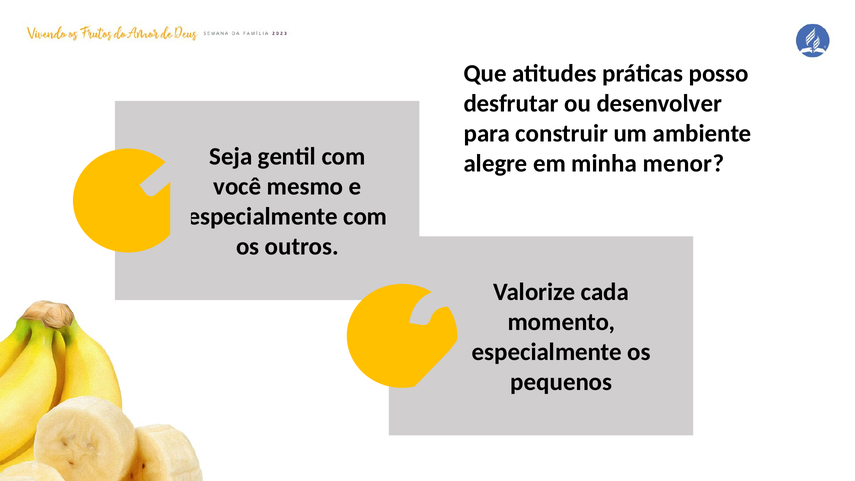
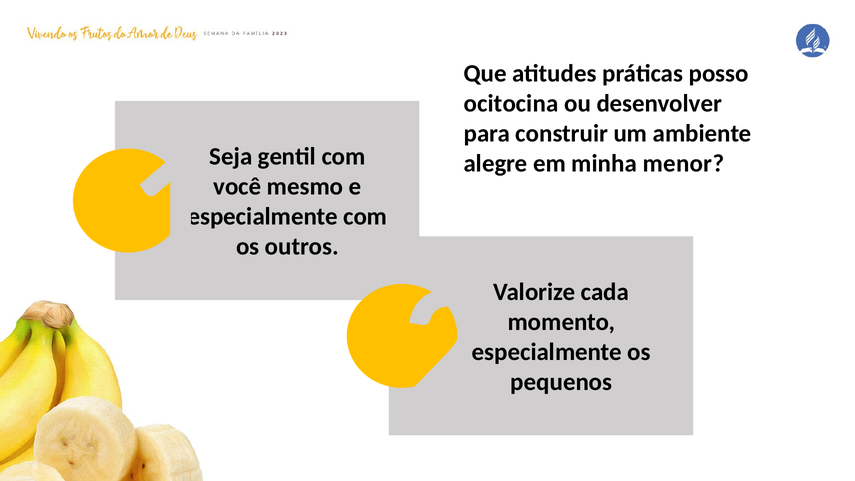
desfrutar: desfrutar -> ocitocina
